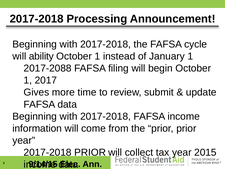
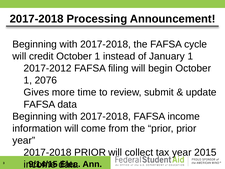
ability: ability -> credit
2017-2088: 2017-2088 -> 2017-2012
2017: 2017 -> 2076
